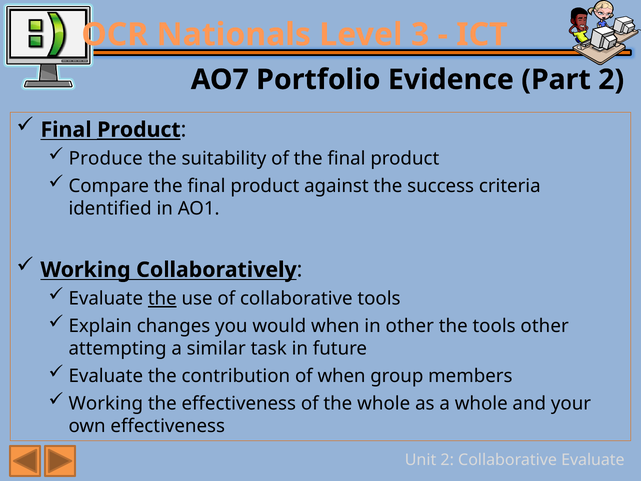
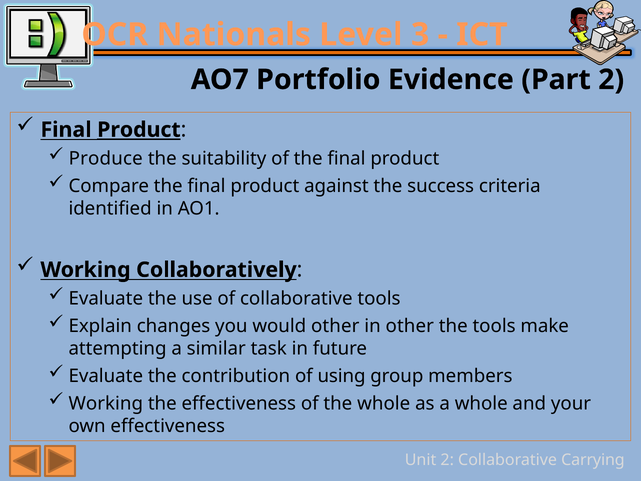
the at (162, 299) underline: present -> none
would when: when -> other
tools other: other -> make
of when: when -> using
Collaborative Evaluate: Evaluate -> Carrying
